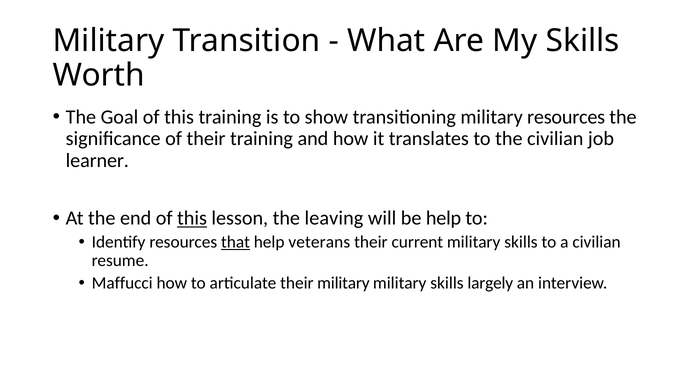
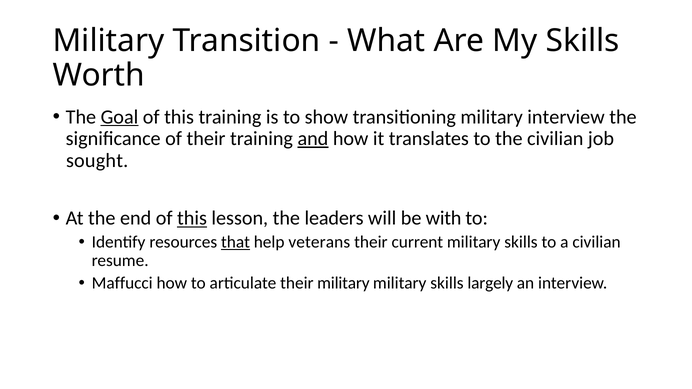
Goal underline: none -> present
military resources: resources -> interview
and underline: none -> present
learner: learner -> sought
leaving: leaving -> leaders
be help: help -> with
